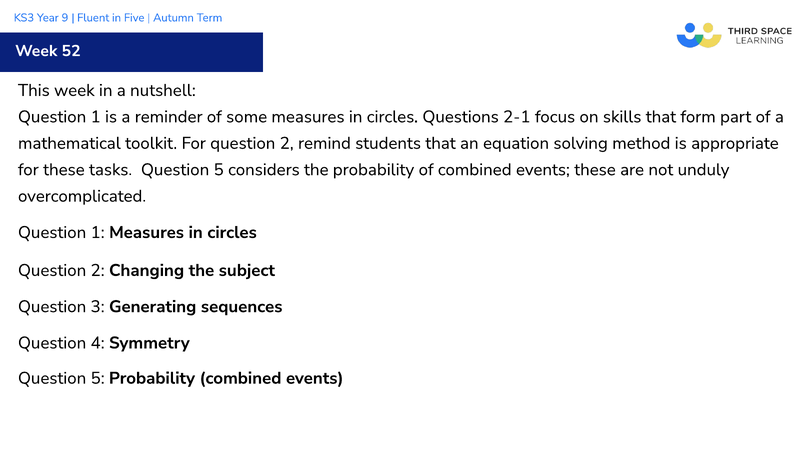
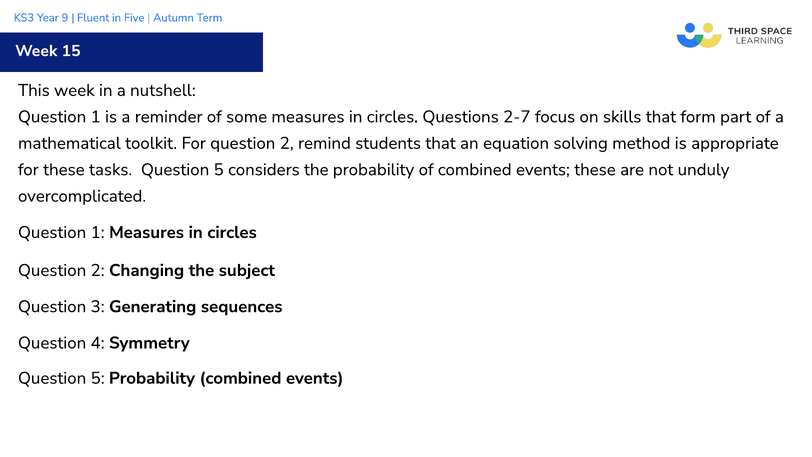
52: 52 -> 15
2-1: 2-1 -> 2-7
